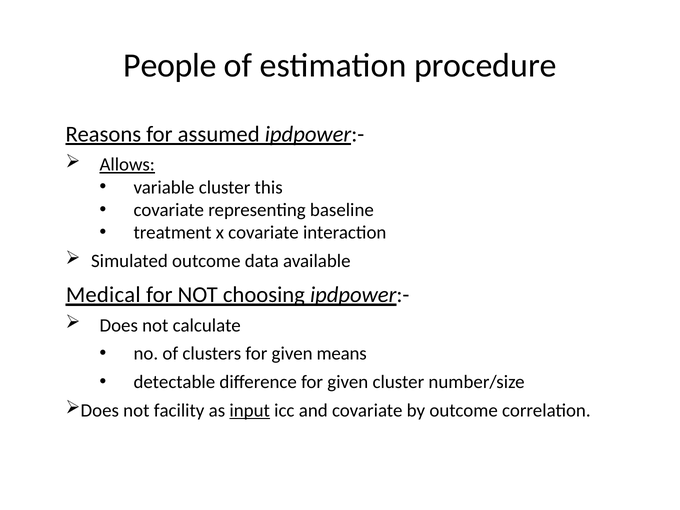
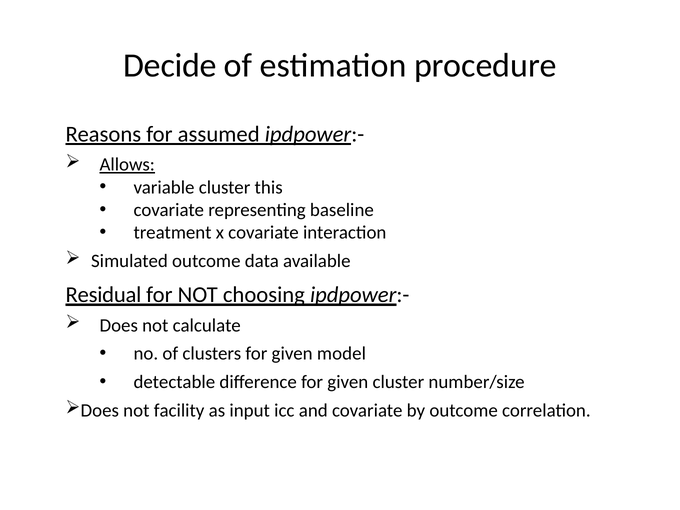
People: People -> Decide
Medical: Medical -> Residual
means: means -> model
input underline: present -> none
